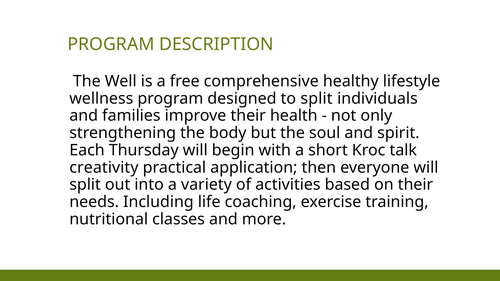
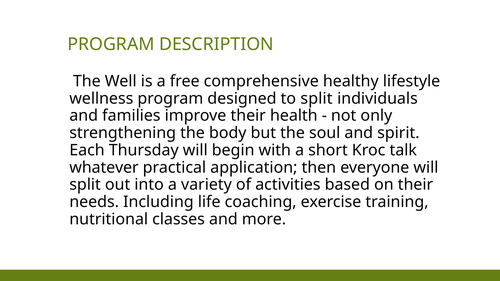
creativity: creativity -> whatever
